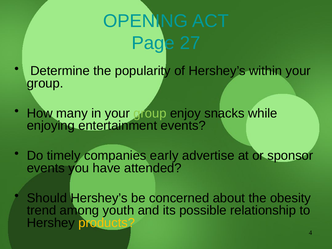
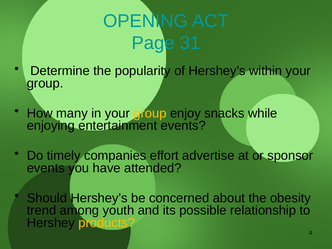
27: 27 -> 31
group at (150, 113) colour: light green -> yellow
early: early -> effort
